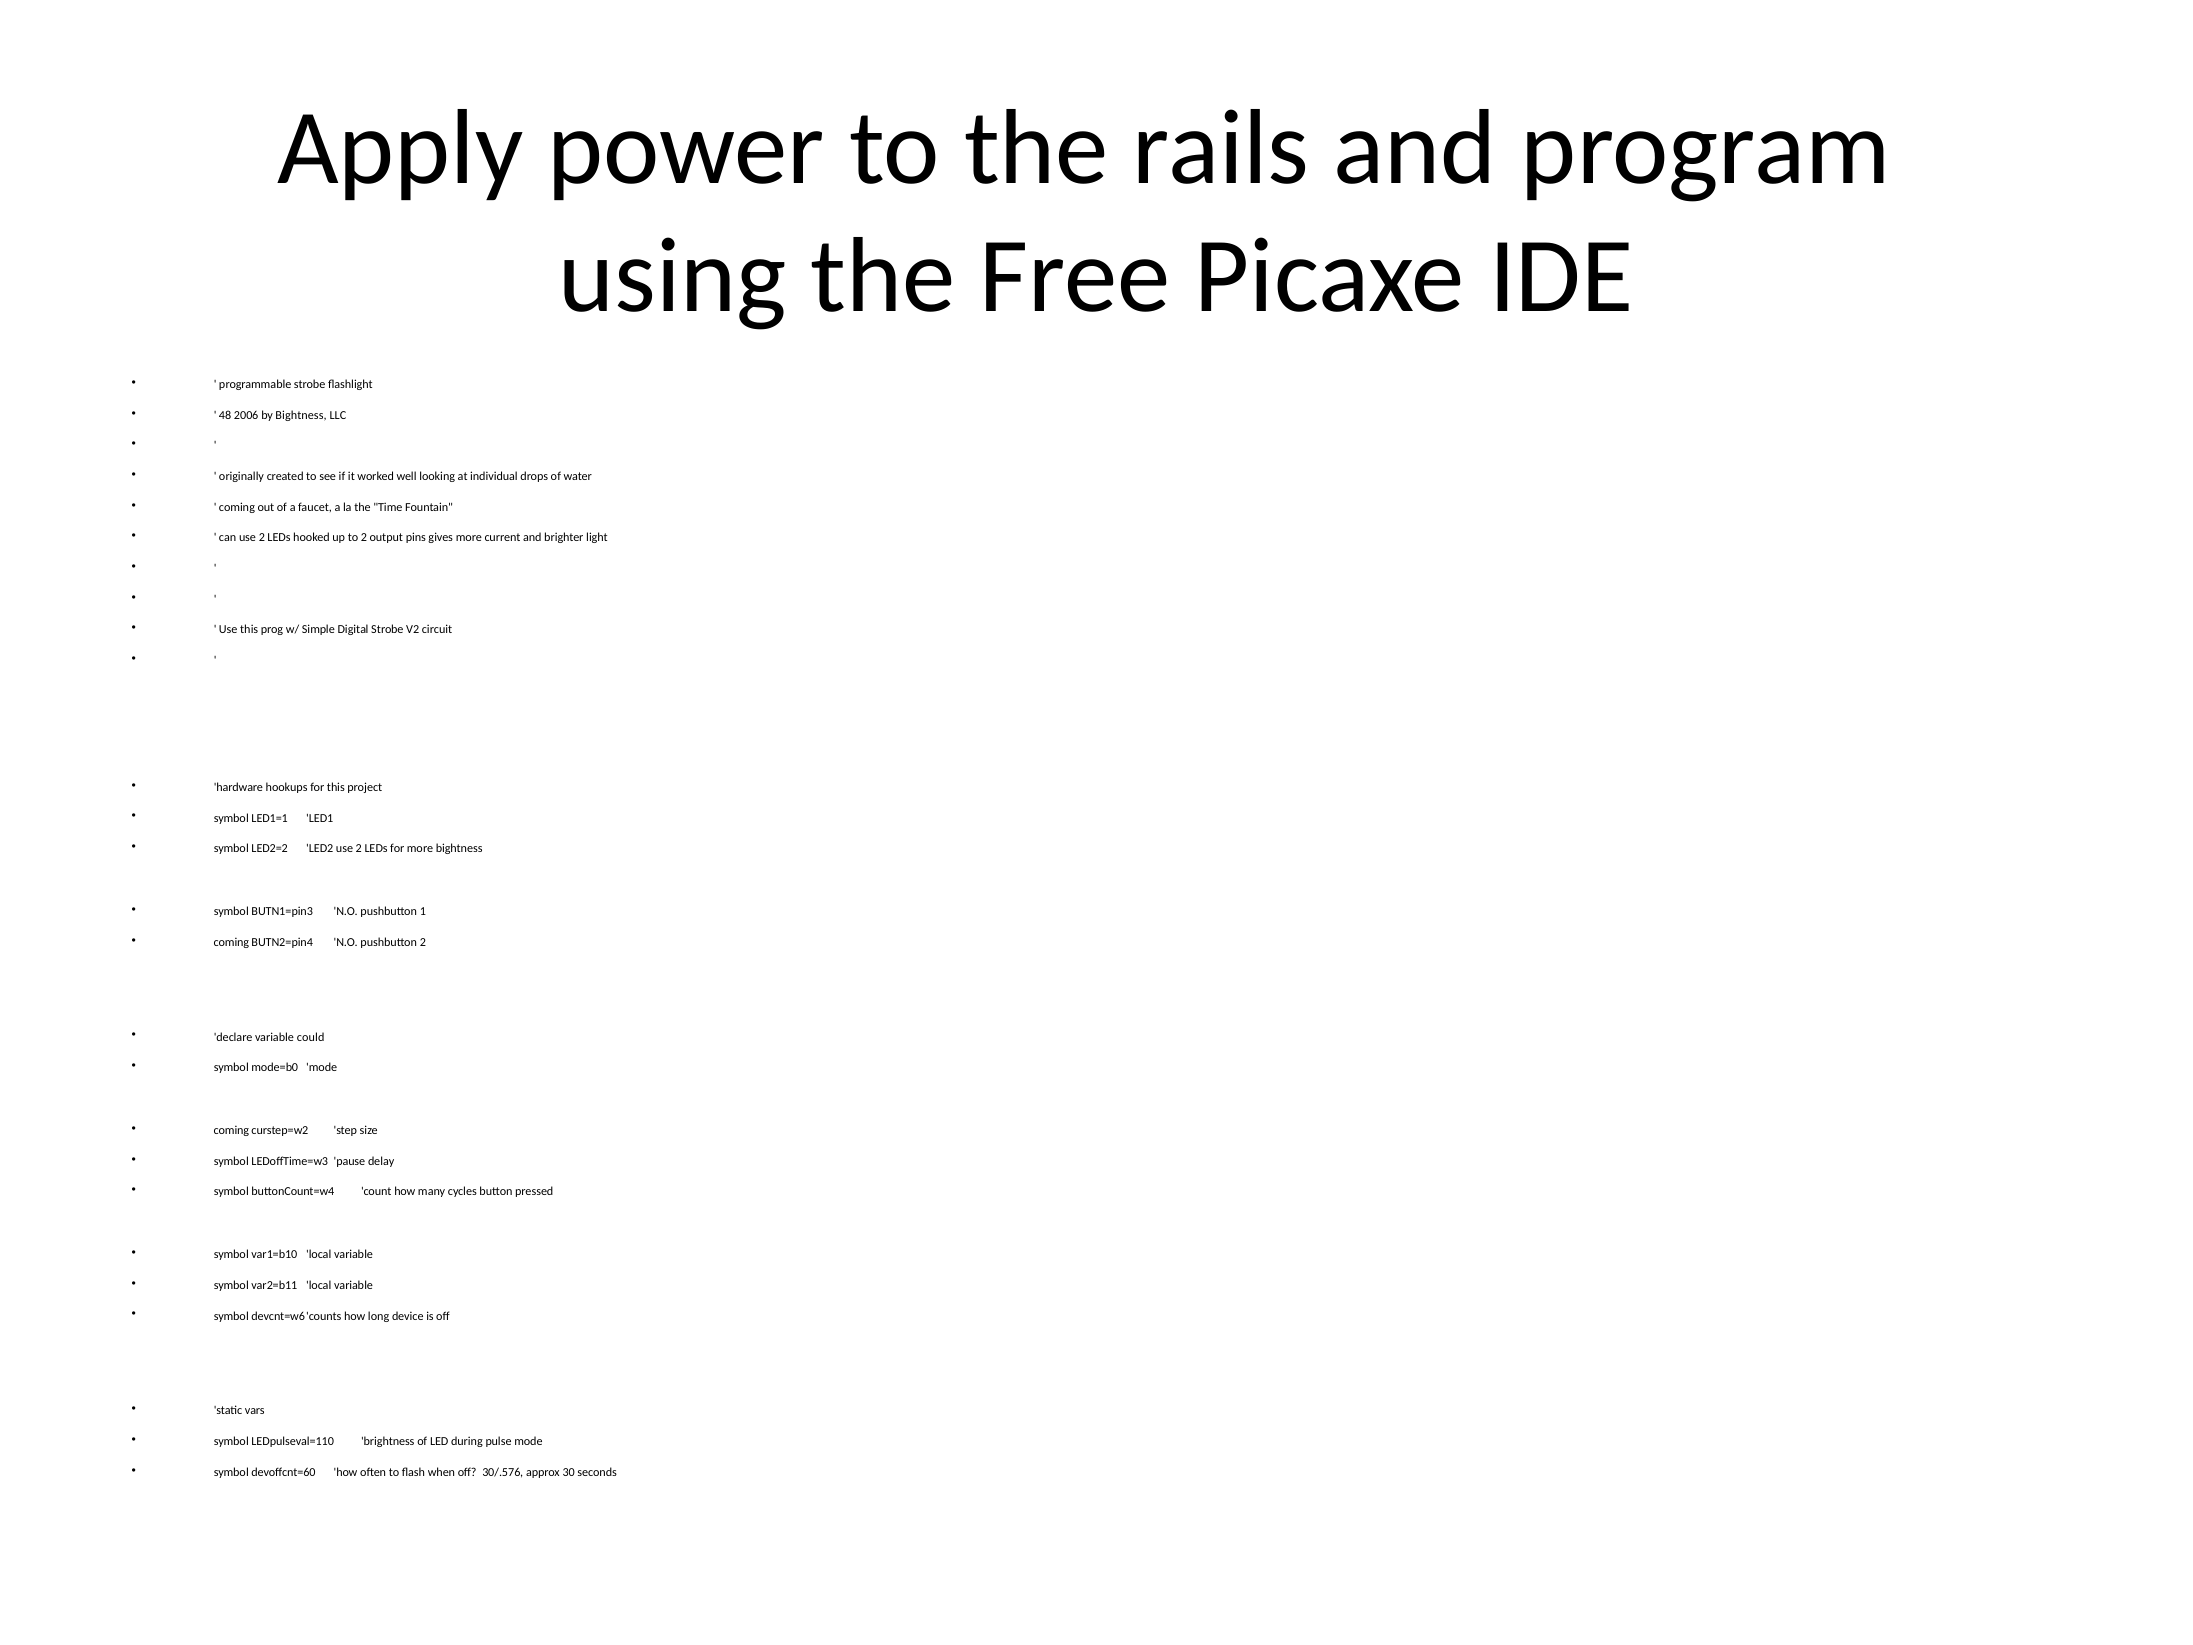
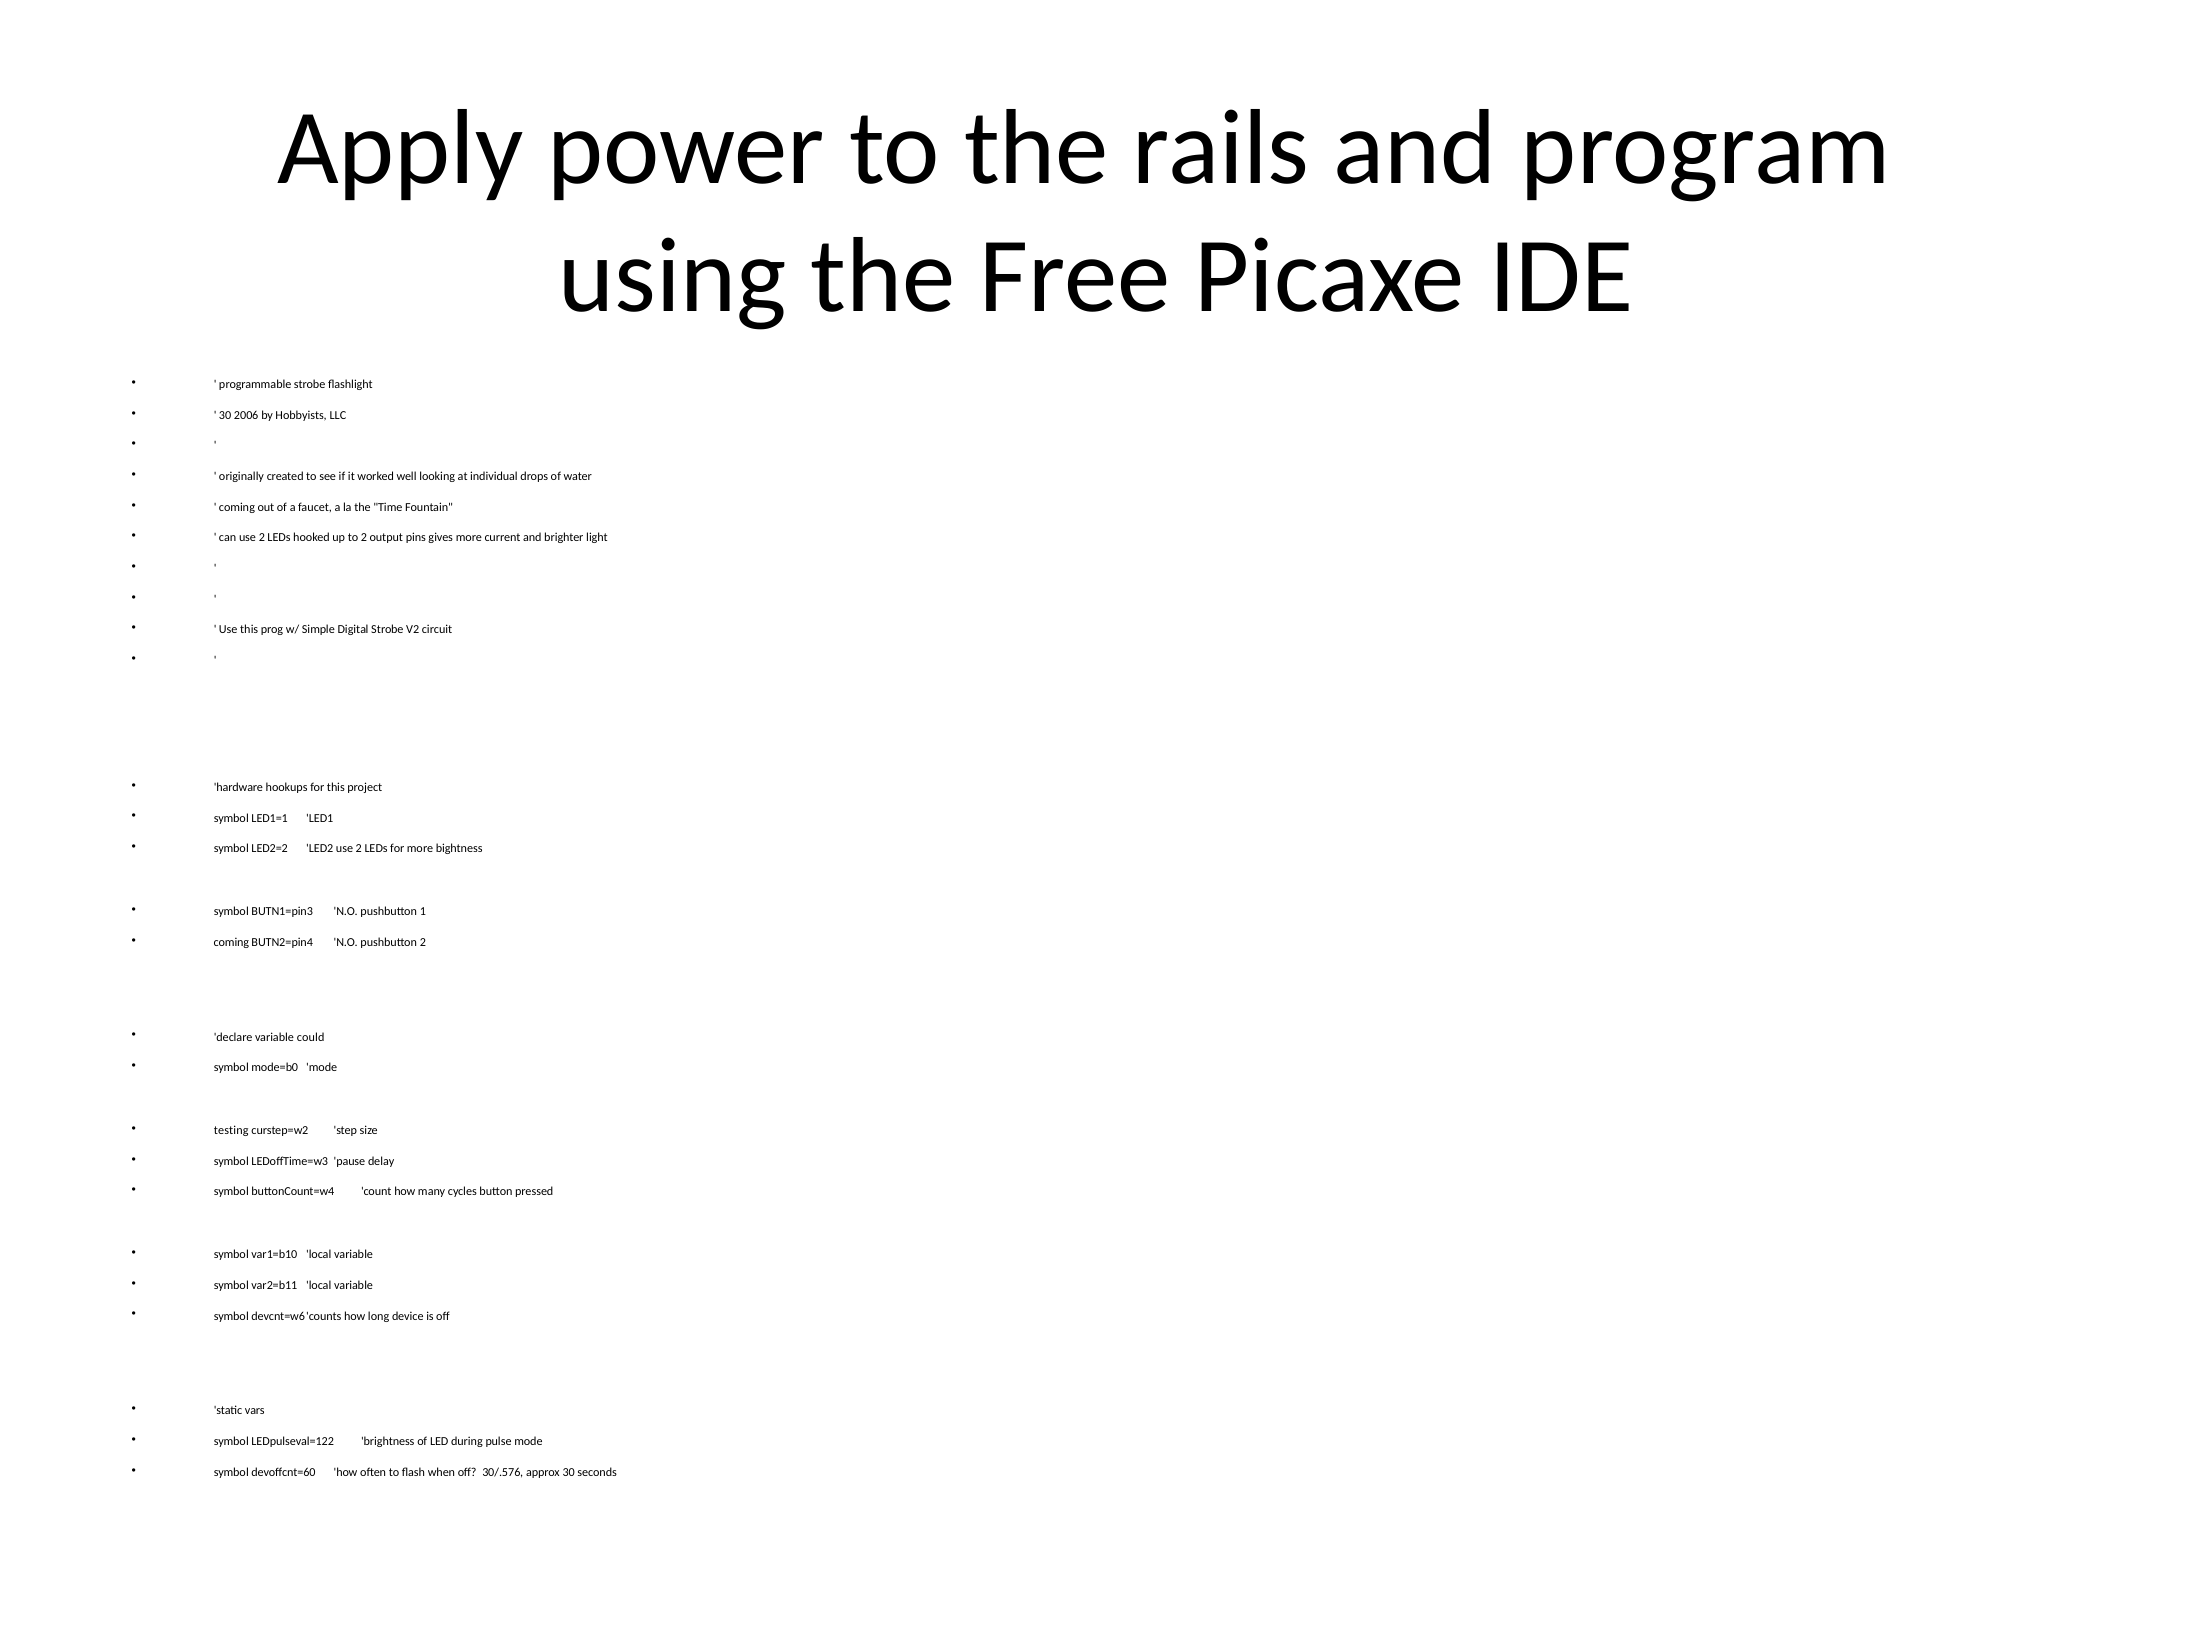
48 at (225, 415): 48 -> 30
by Bightness: Bightness -> Hobbyists
coming at (231, 1130): coming -> testing
LEDpulseval=110: LEDpulseval=110 -> LEDpulseval=122
